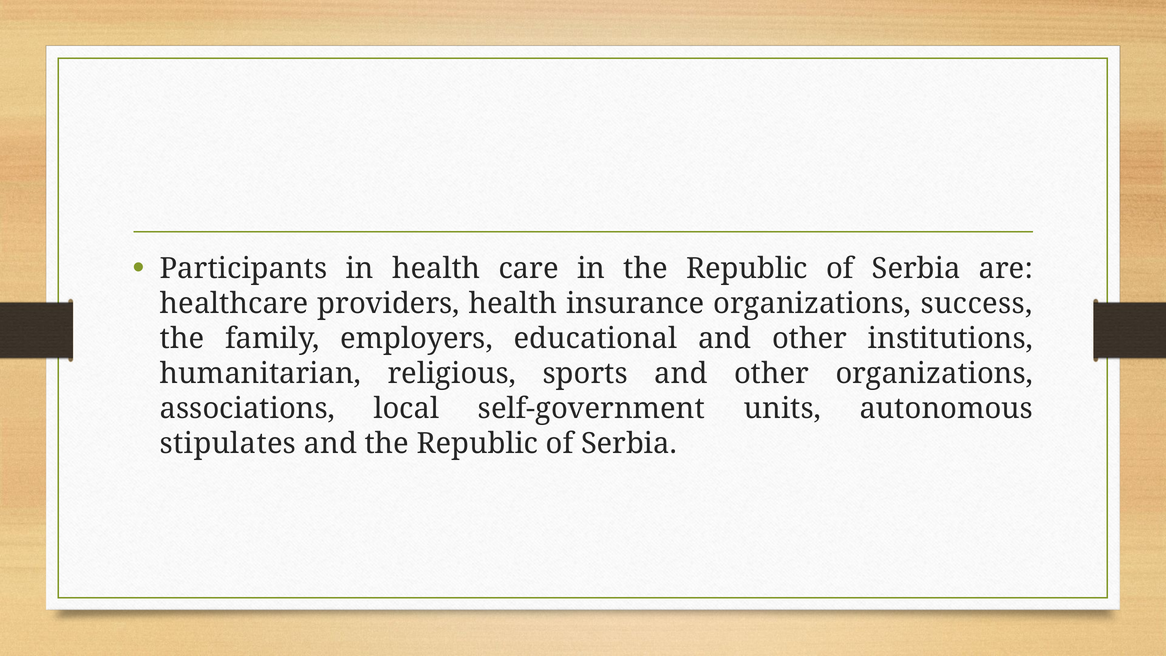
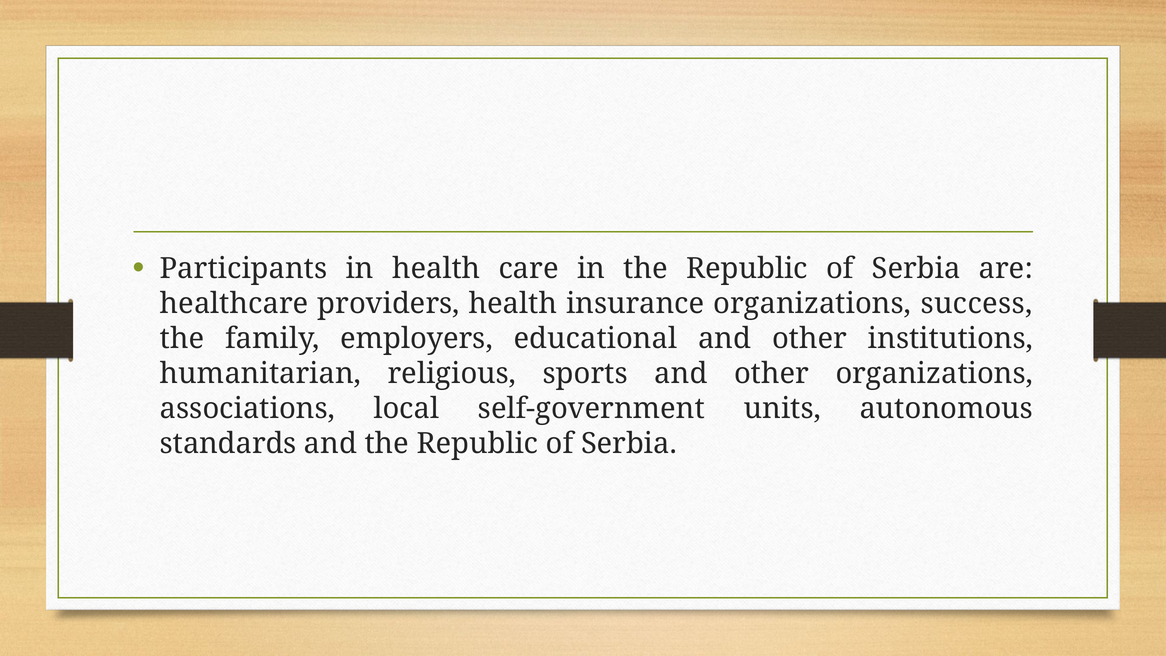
stipulates: stipulates -> standards
